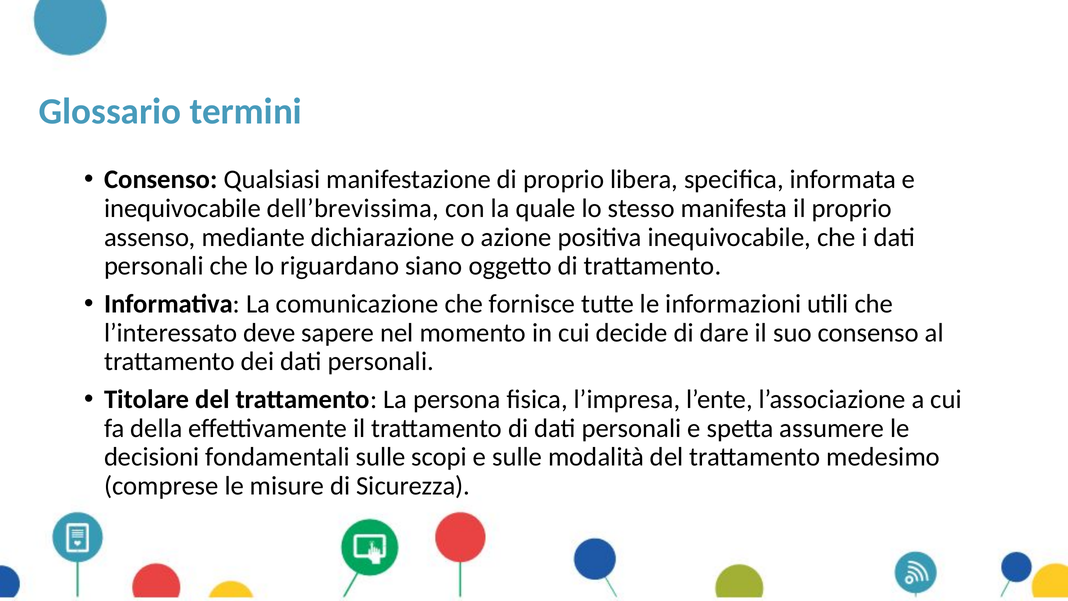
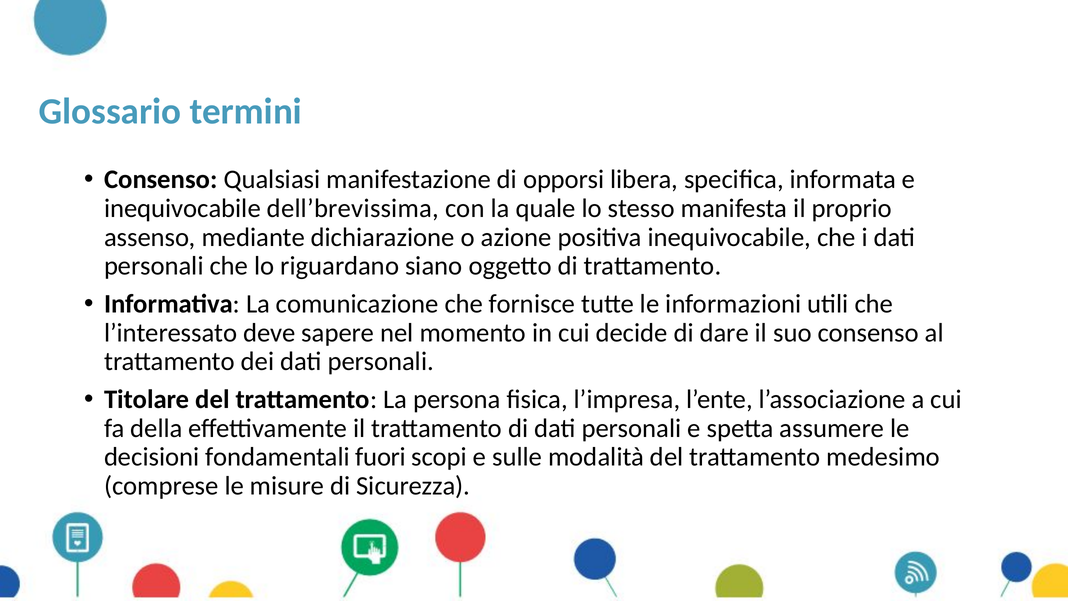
di proprio: proprio -> opporsi
fondamentali sulle: sulle -> fuori
